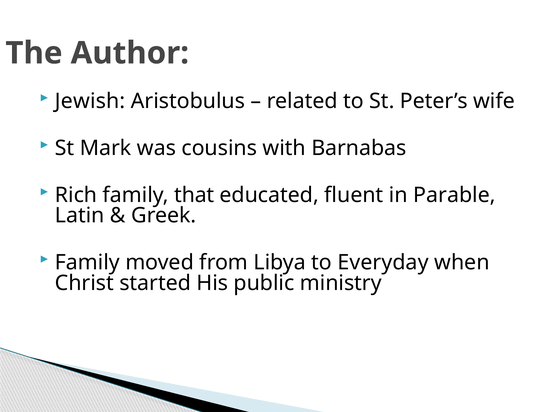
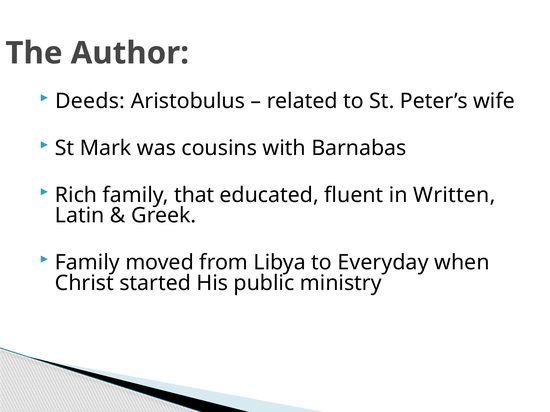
Jewish: Jewish -> Deeds
Parable: Parable -> Written
